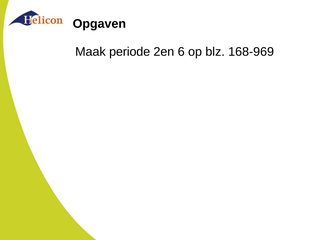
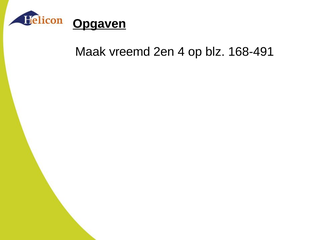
Opgaven underline: none -> present
periode: periode -> vreemd
6: 6 -> 4
168-969: 168-969 -> 168-491
